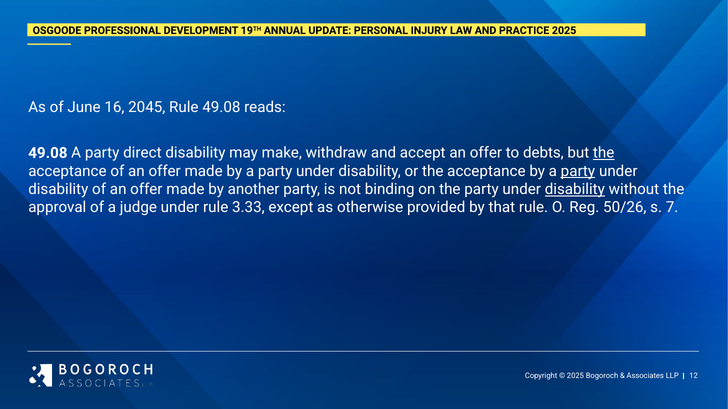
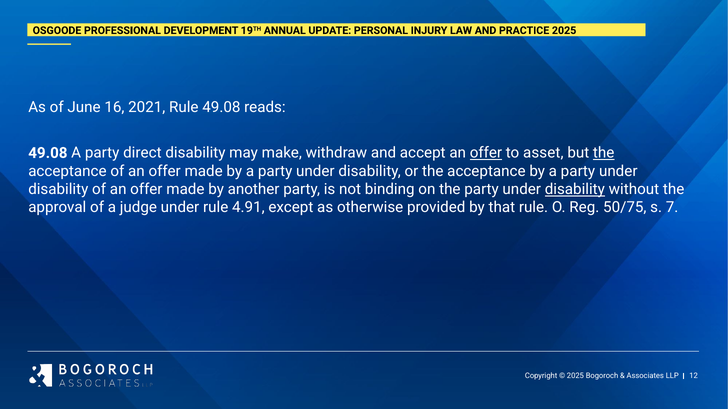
2045: 2045 -> 2021
offer at (486, 153) underline: none -> present
debts: debts -> asset
party at (578, 171) underline: present -> none
3.33: 3.33 -> 4.91
50/26: 50/26 -> 50/75
